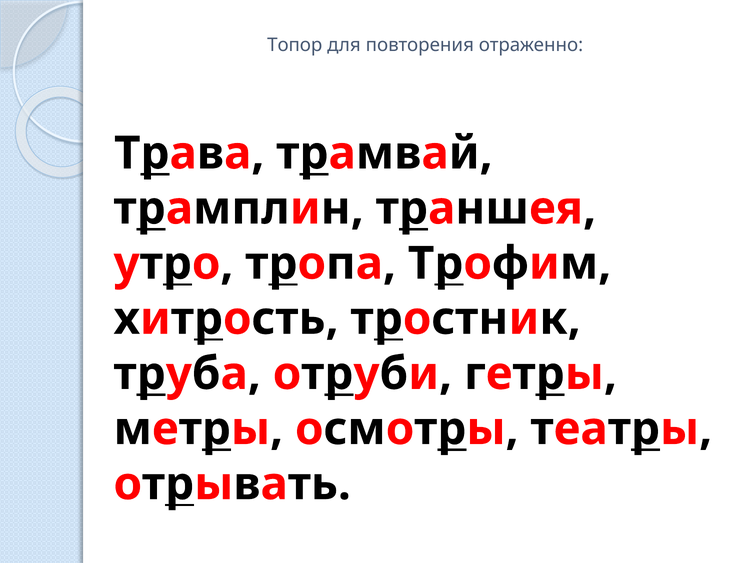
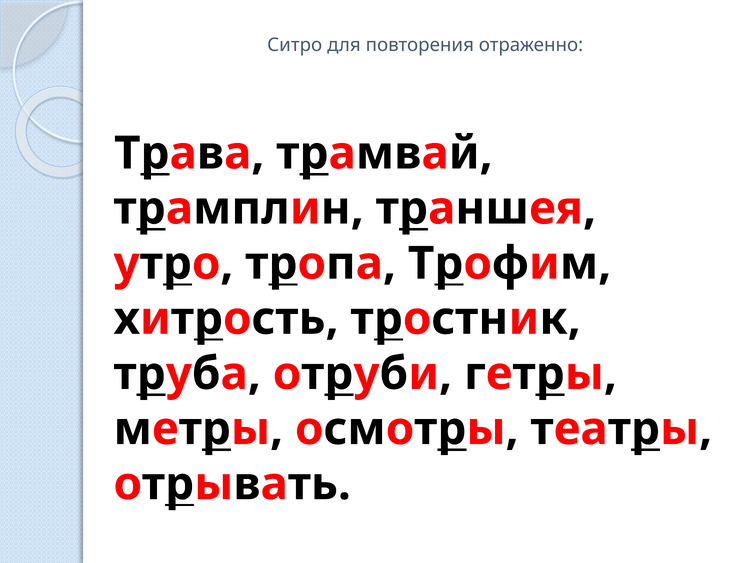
Топор: Топор -> Ситро
